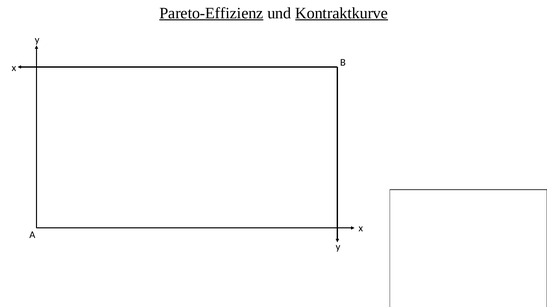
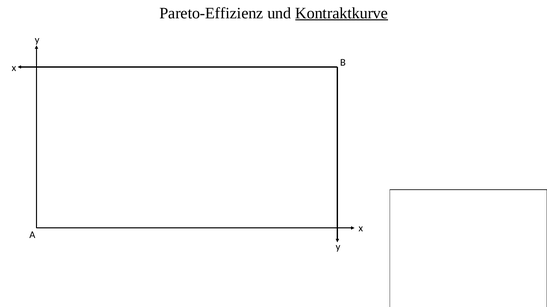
Pareto-Effizienz underline: present -> none
